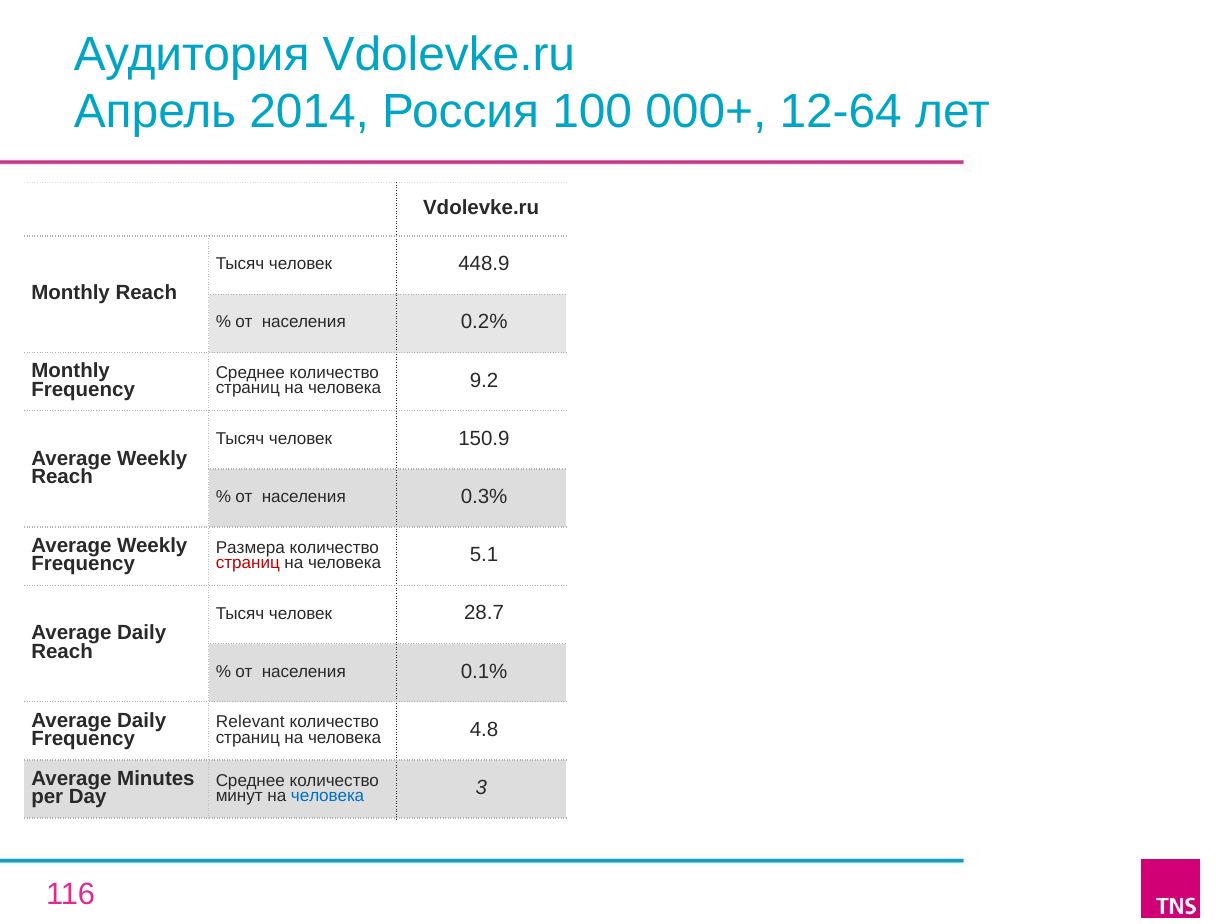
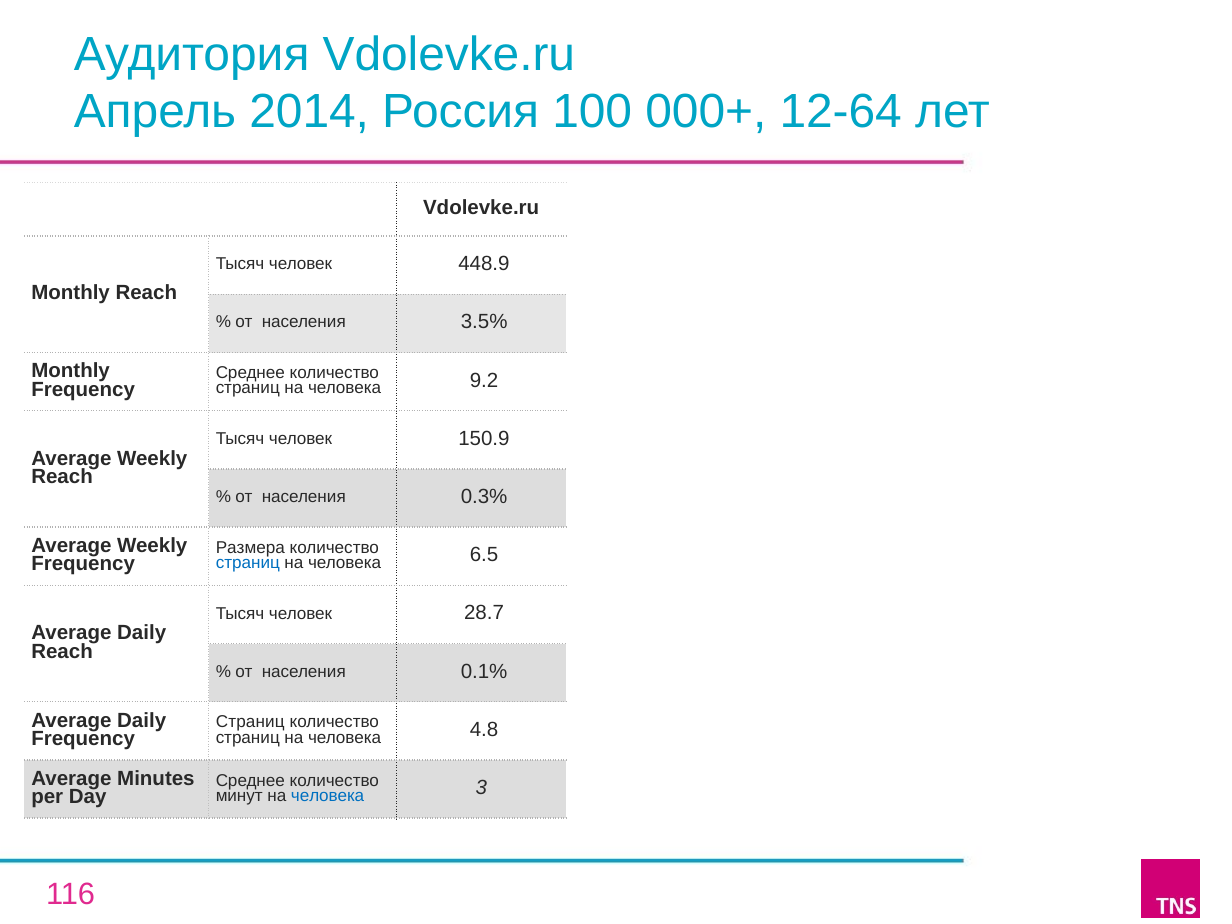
0.2%: 0.2% -> 3.5%
страниц at (248, 563) colour: red -> blue
5.1: 5.1 -> 6.5
Relevant at (250, 722): Relevant -> Страниц
